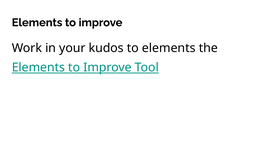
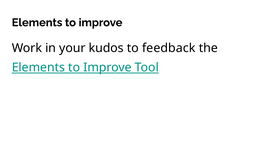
to elements: elements -> feedback
